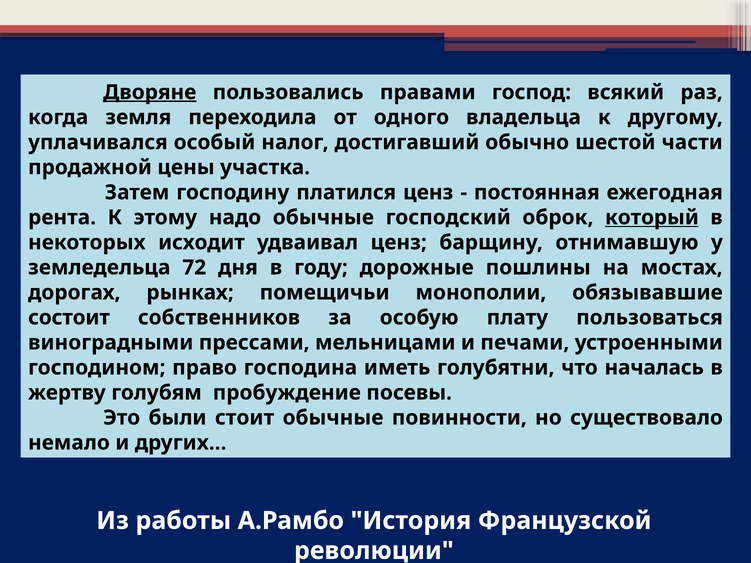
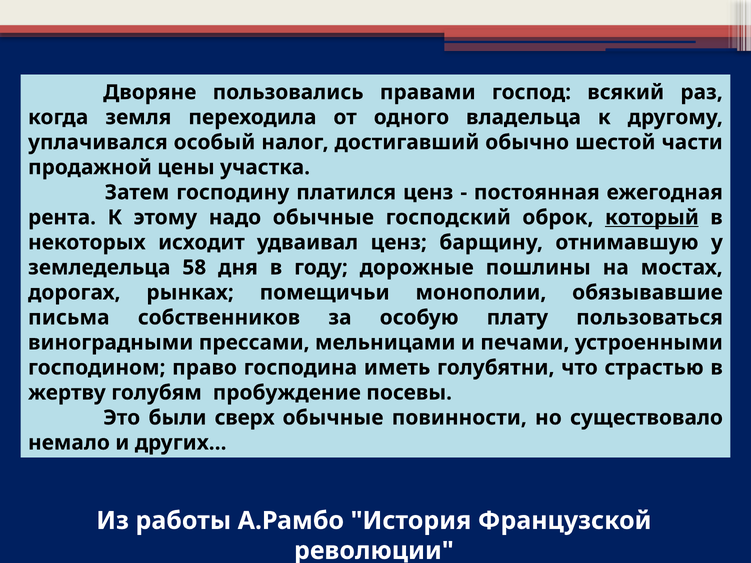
Дворяне underline: present -> none
72: 72 -> 58
состоит: состоит -> письма
началась: началась -> страстью
стоит: стоит -> сверх
